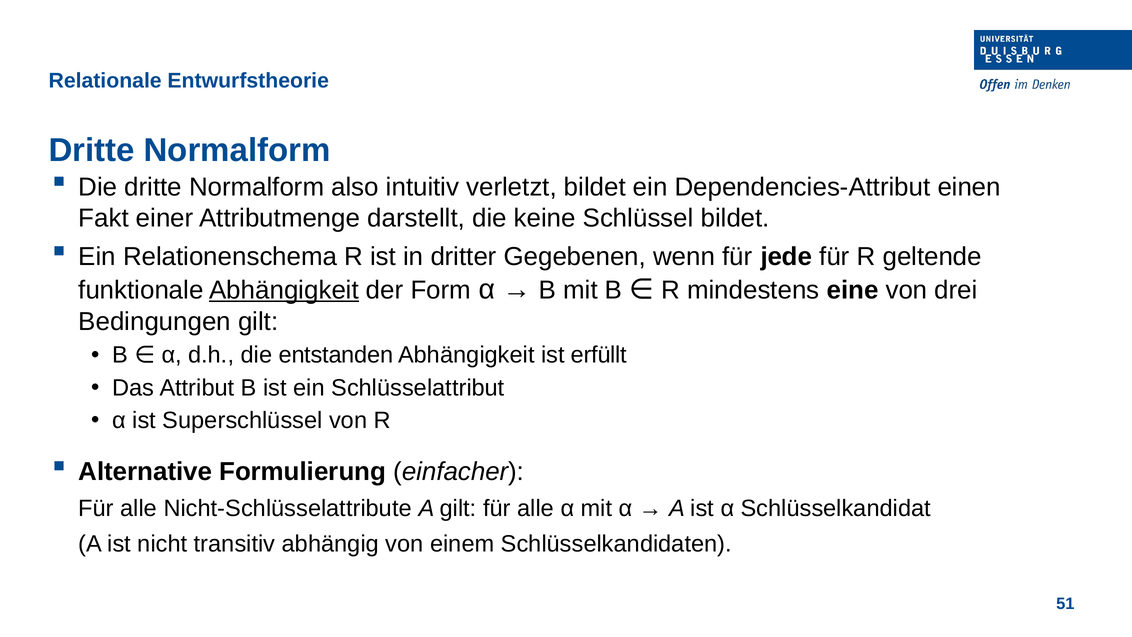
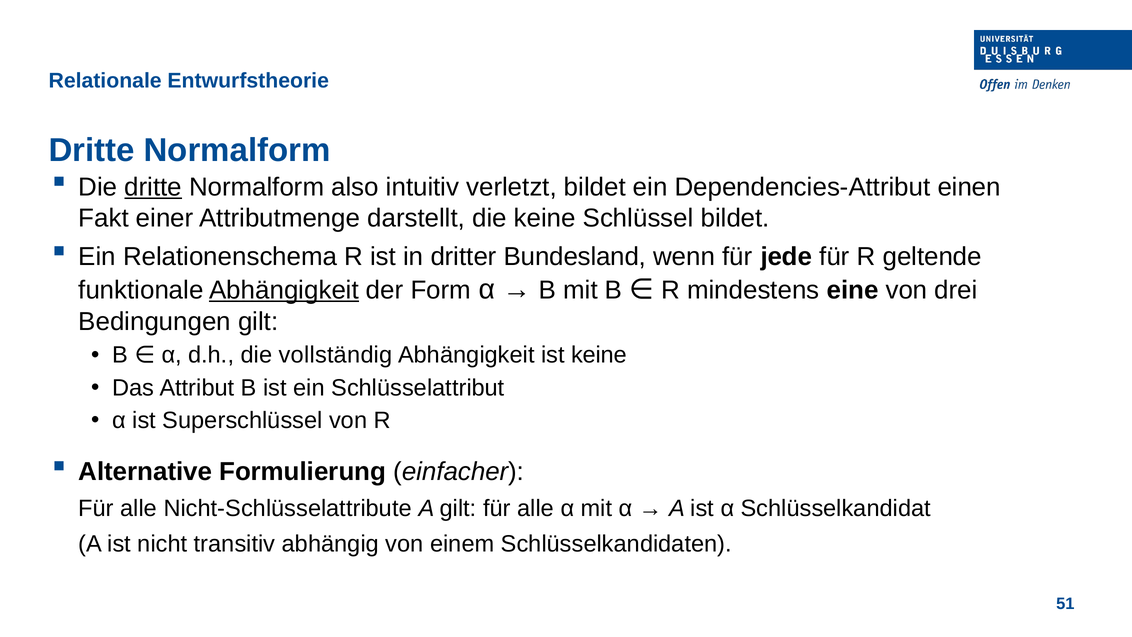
dritte at (153, 187) underline: none -> present
Gegebenen: Gegebenen -> Bundesland
entstanden: entstanden -> vollständig
ist erfüllt: erfüllt -> keine
